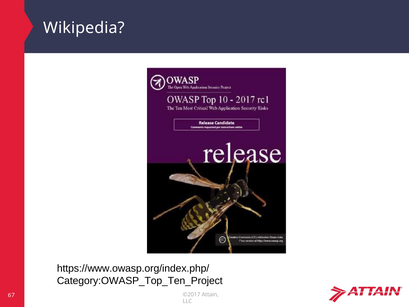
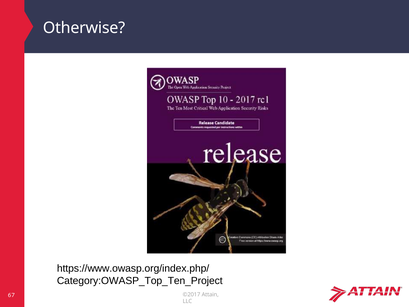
Wikipedia: Wikipedia -> Otherwise
